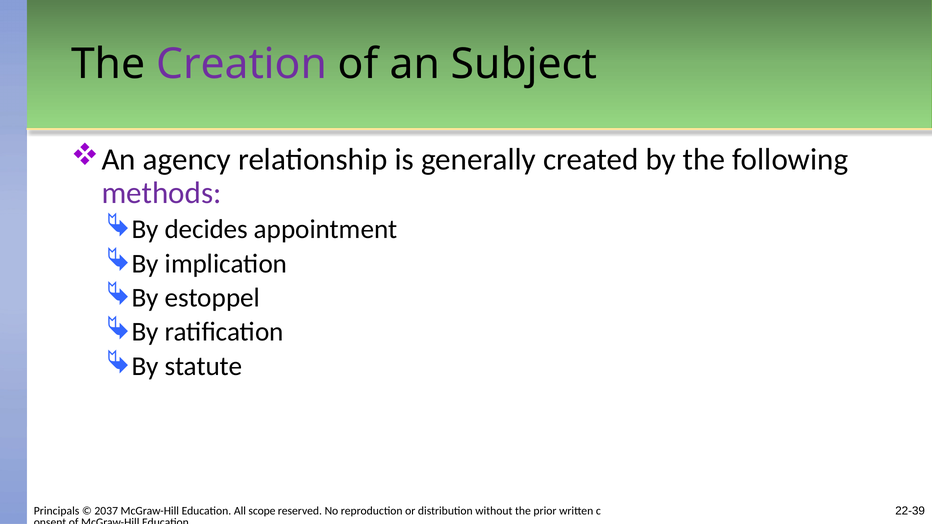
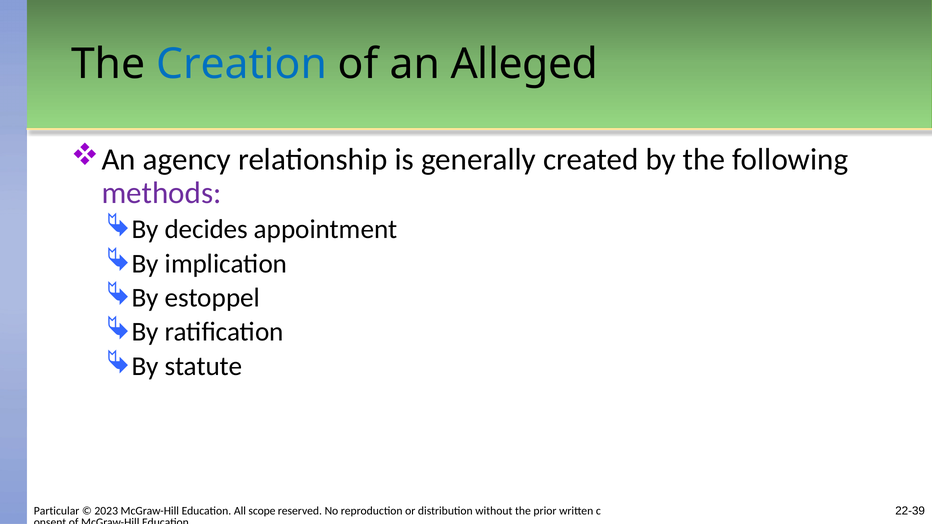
Creation colour: purple -> blue
Subject: Subject -> Alleged
Principals: Principals -> Particular
2037: 2037 -> 2023
